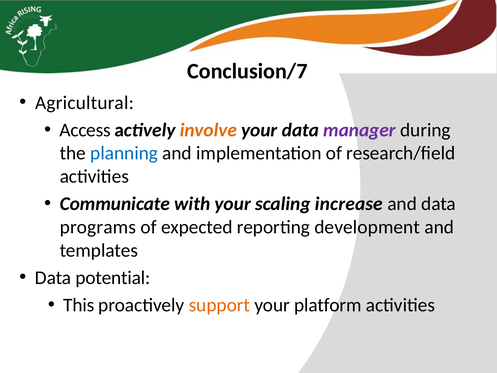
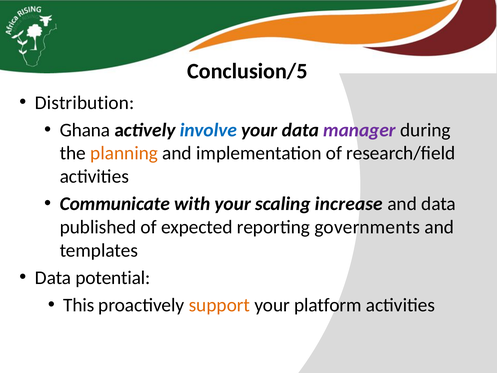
Conclusion/7: Conclusion/7 -> Conclusion/5
Agricultural: Agricultural -> Distribution
Access: Access -> Ghana
involve colour: orange -> blue
planning colour: blue -> orange
programs: programs -> published
development: development -> governments
